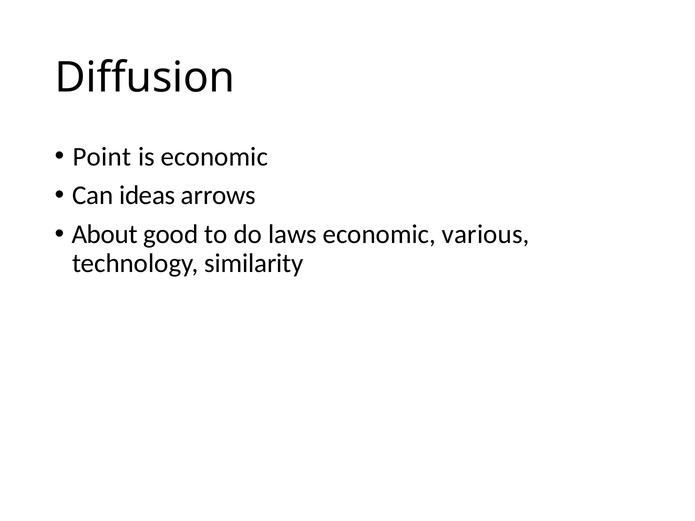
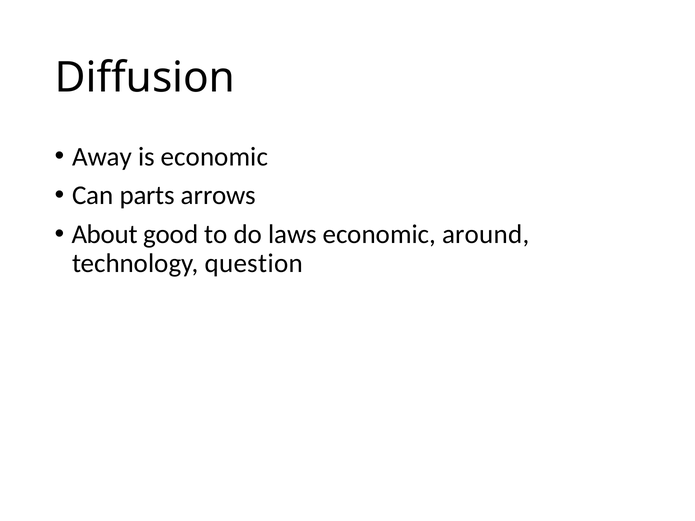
Point: Point -> Away
ideas: ideas -> parts
various: various -> around
similarity: similarity -> question
